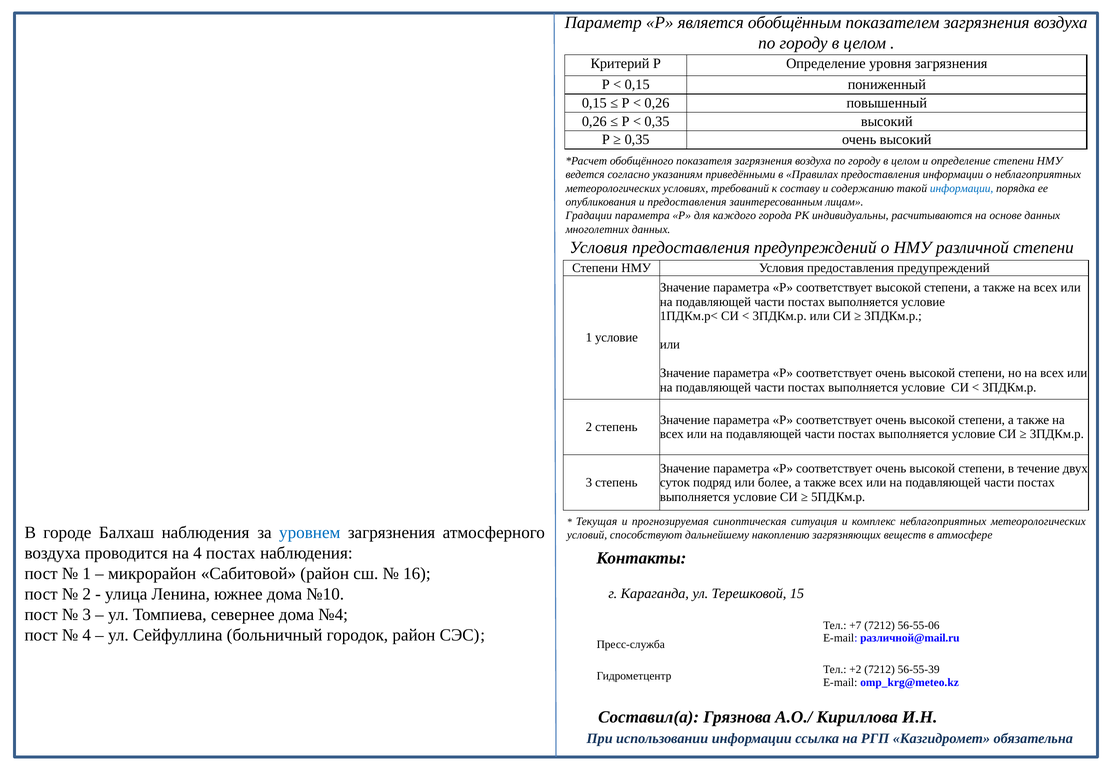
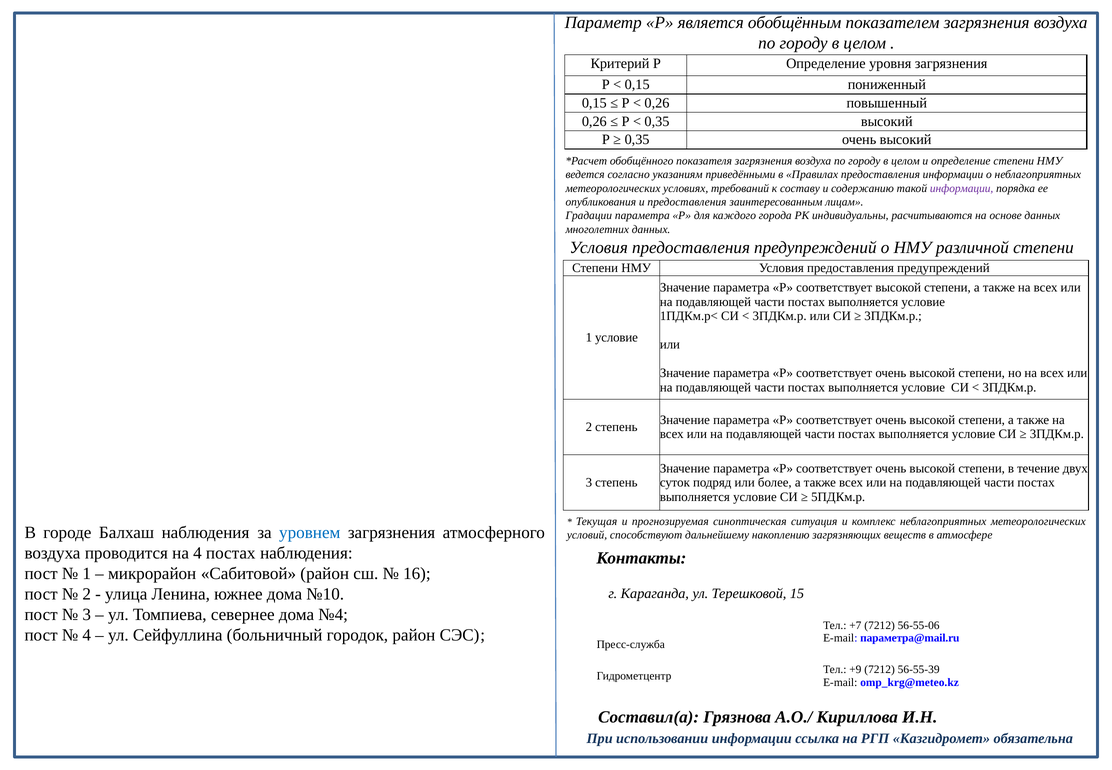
информации at (962, 188) colour: blue -> purple
различной@mail.ru: различной@mail.ru -> параметра@mail.ru
+2: +2 -> +9
